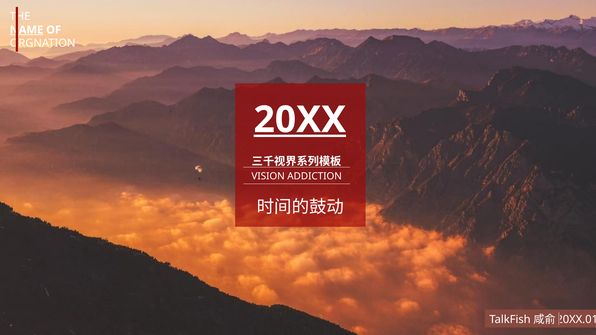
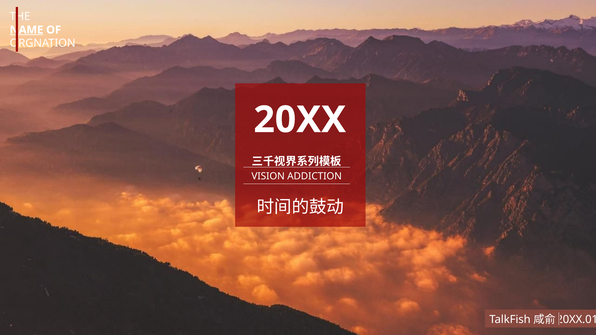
20XX underline: present -> none
